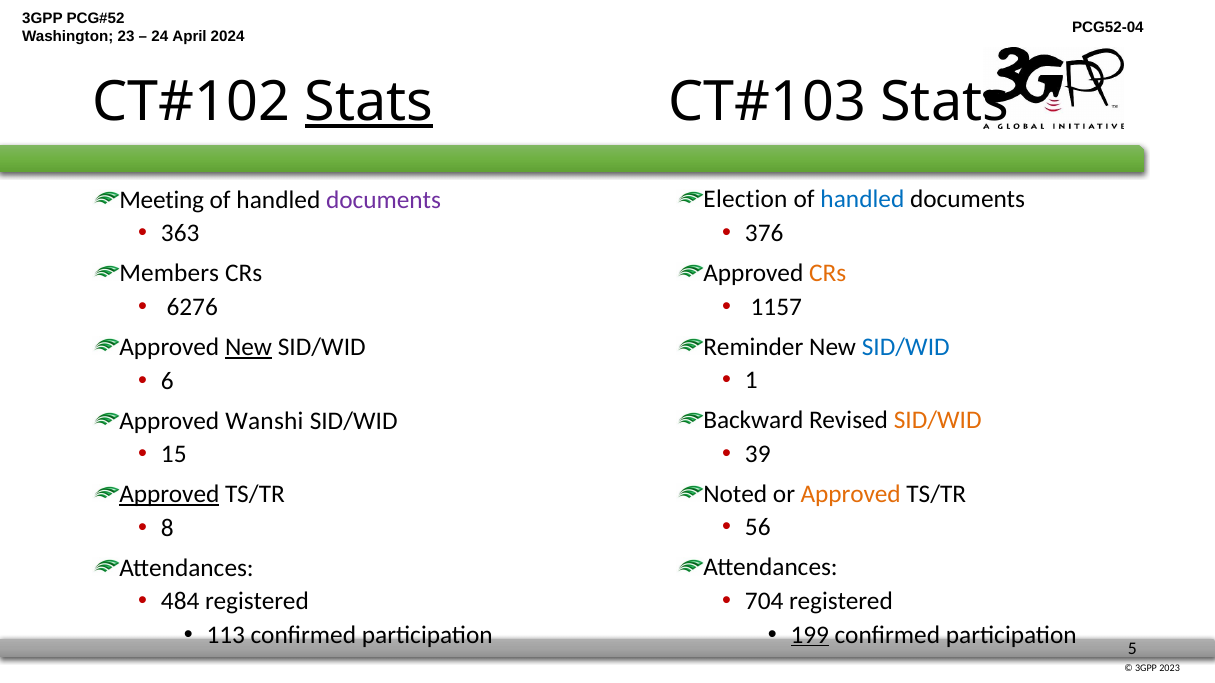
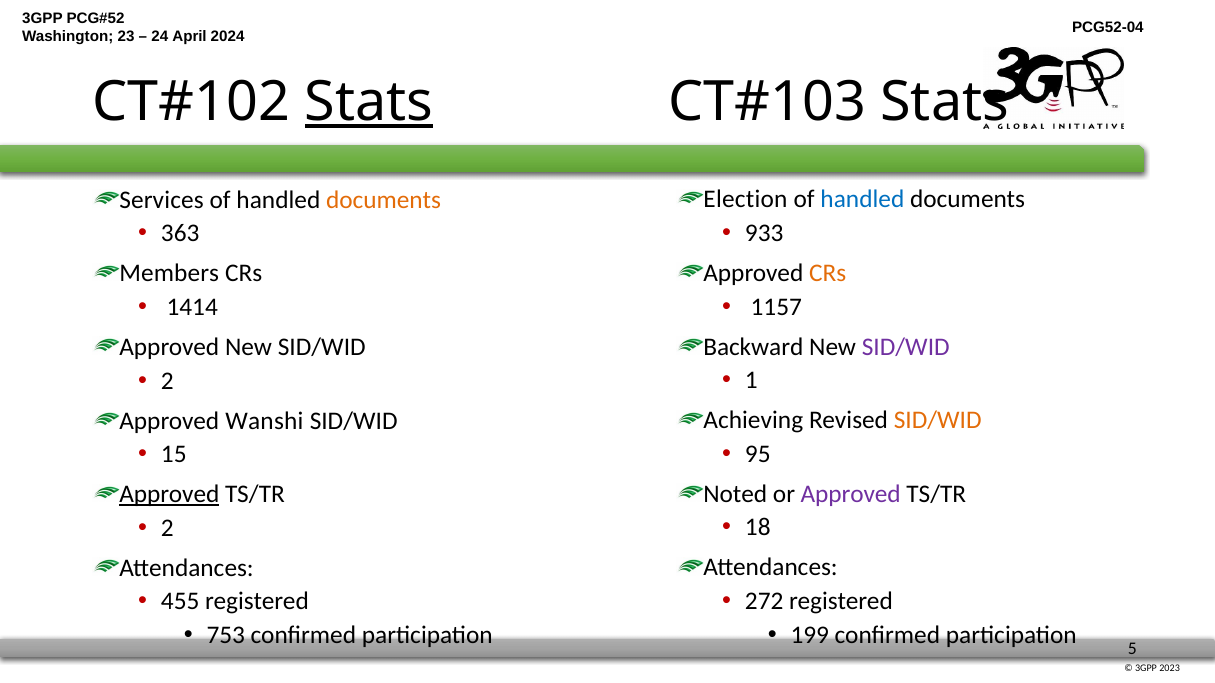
Meeting: Meeting -> Services
documents at (384, 200) colour: purple -> orange
376: 376 -> 933
6276: 6276 -> 1414
Reminder: Reminder -> Backward
SID/WID at (906, 347) colour: blue -> purple
New at (249, 347) underline: present -> none
6 at (167, 381): 6 -> 2
Backward: Backward -> Achieving
39: 39 -> 95
Approved at (851, 494) colour: orange -> purple
56: 56 -> 18
8 at (167, 528): 8 -> 2
704: 704 -> 272
484: 484 -> 455
199 underline: present -> none
113: 113 -> 753
